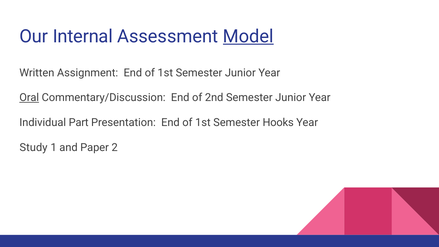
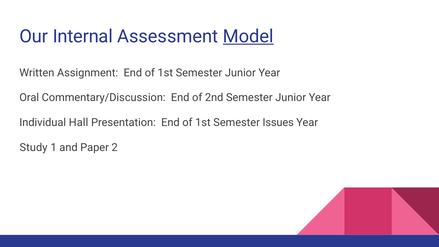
Oral underline: present -> none
Part: Part -> Hall
Hooks: Hooks -> Issues
